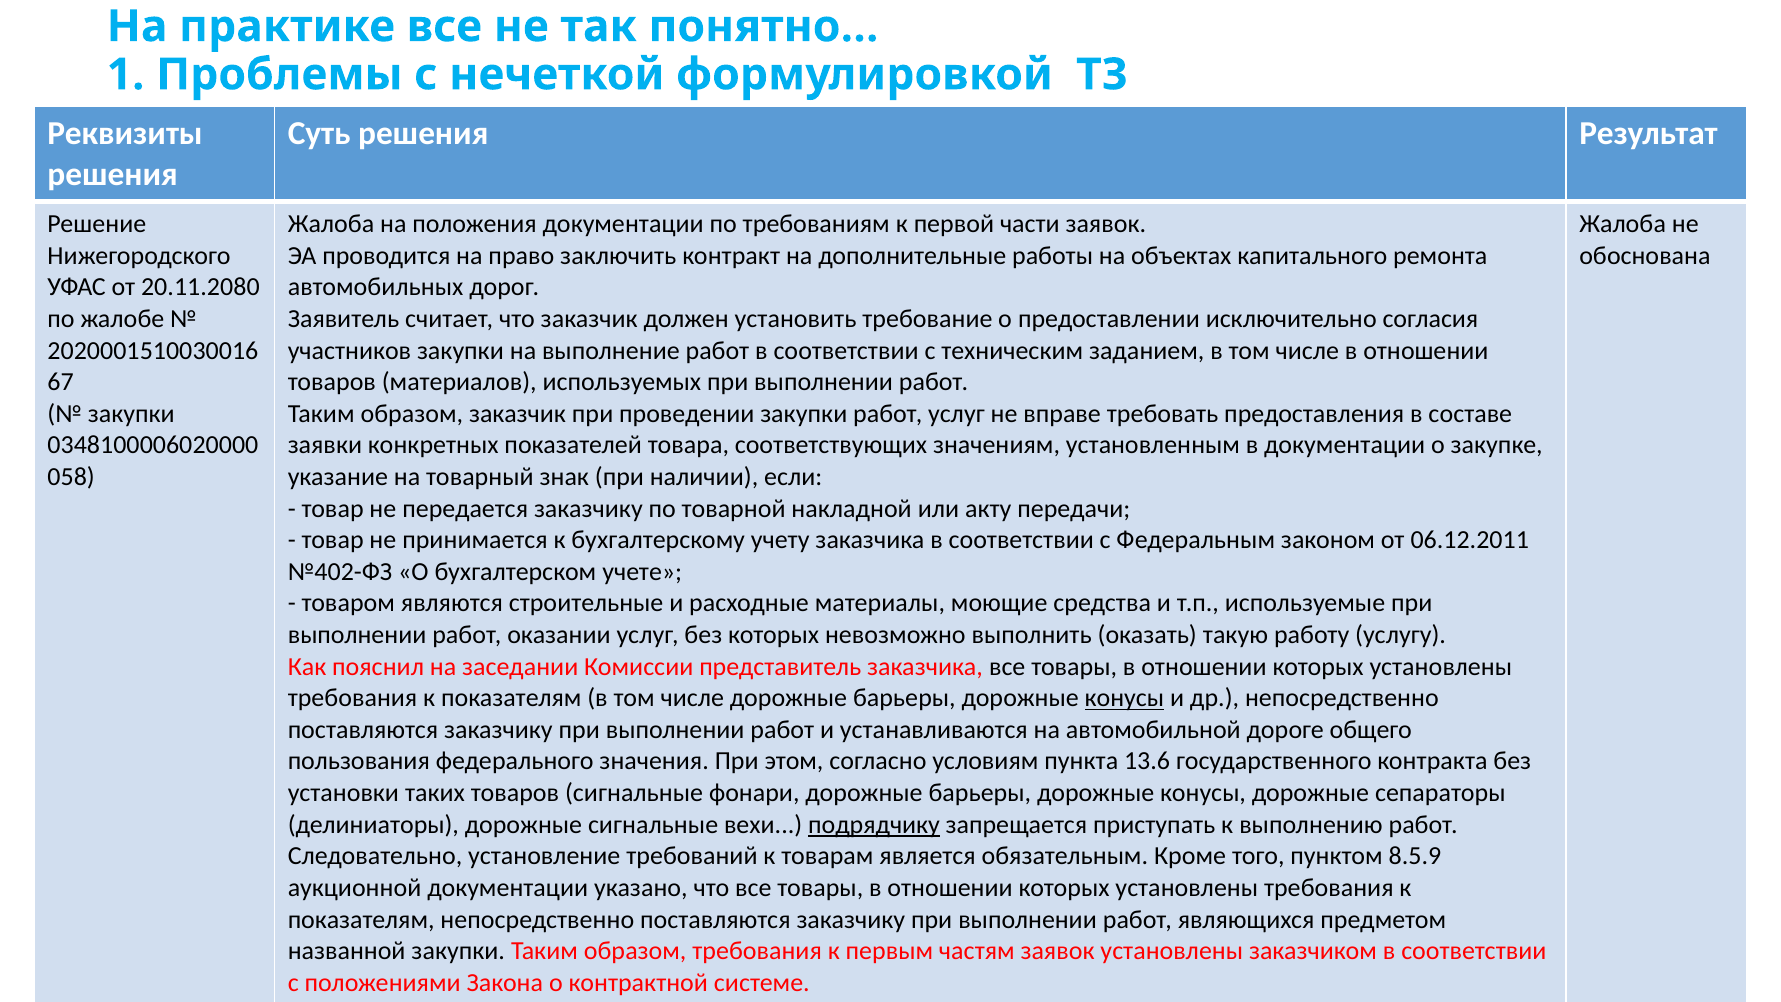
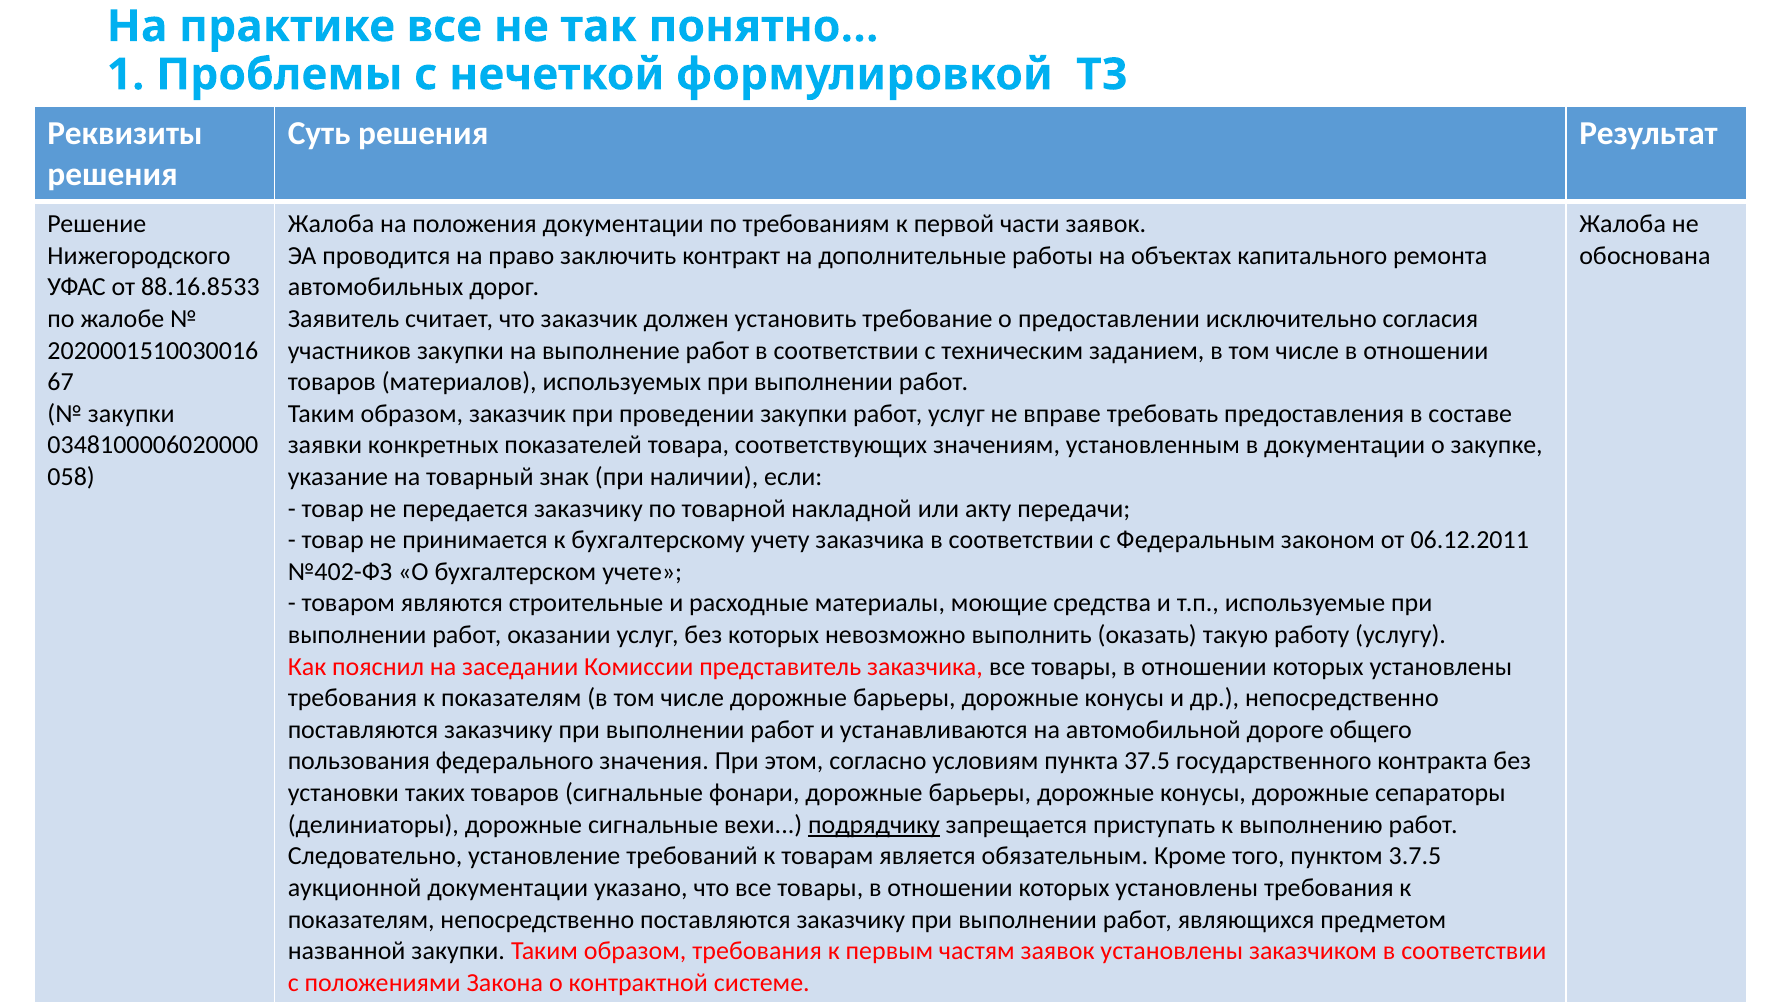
20.11.2080: 20.11.2080 -> 88.16.8533
конусы at (1124, 698) underline: present -> none
13.6: 13.6 -> 37.5
8.5.9: 8.5.9 -> 3.7.5
